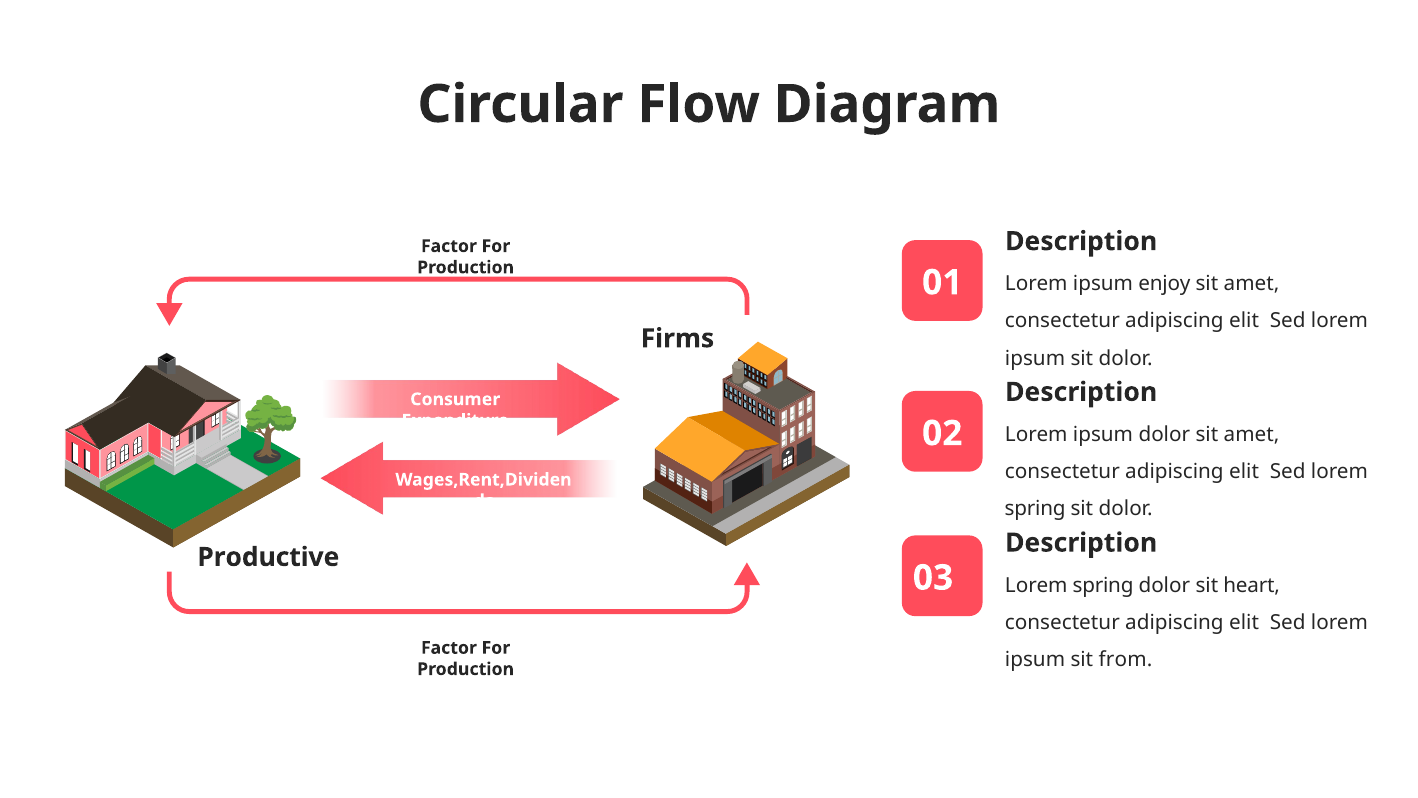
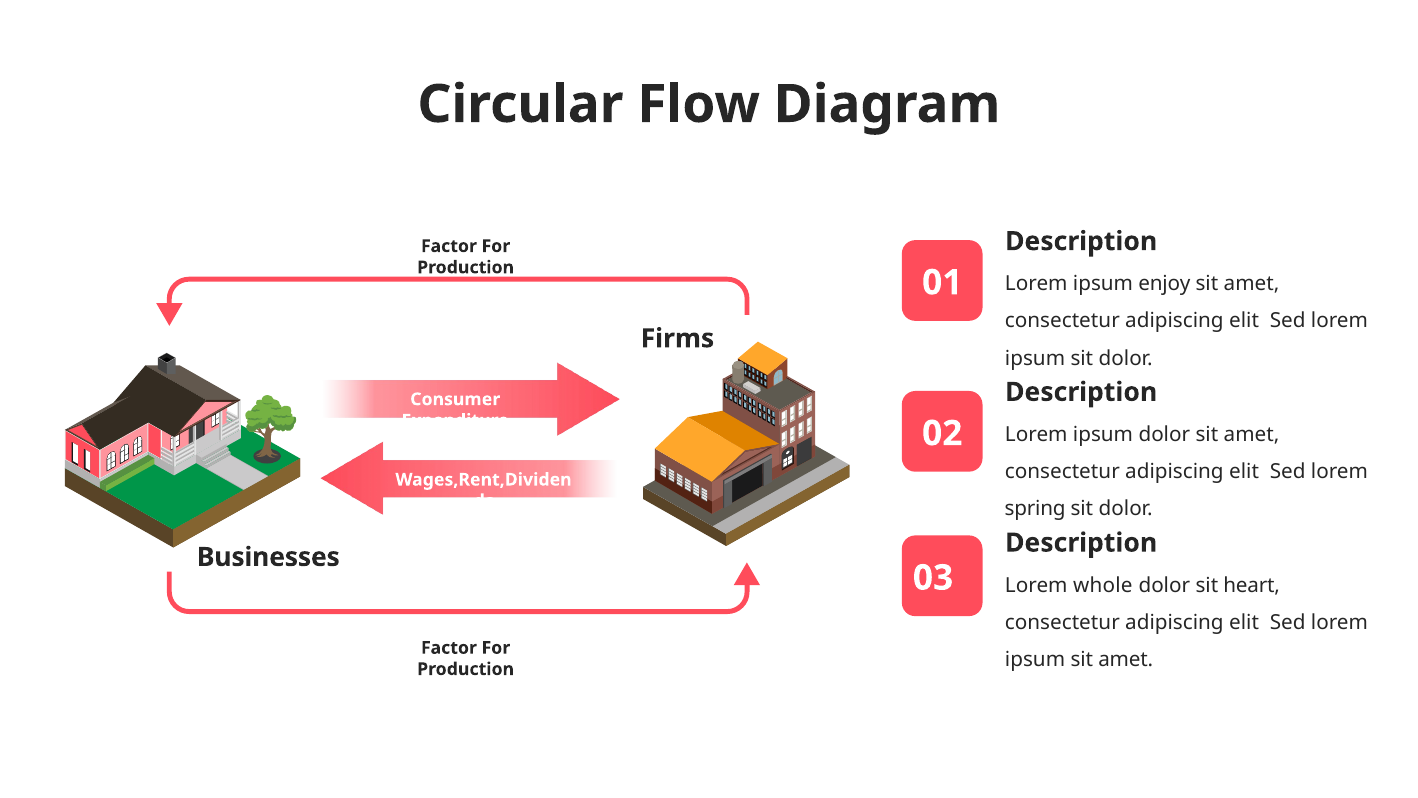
Productive: Productive -> Businesses
spring at (1103, 585): spring -> whole
ipsum sit from: from -> amet
